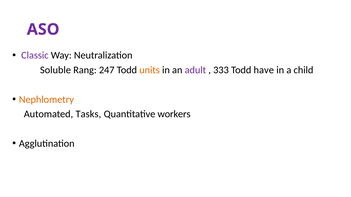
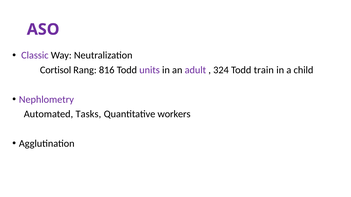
Soluble: Soluble -> Cortisol
247: 247 -> 816
units colour: orange -> purple
333: 333 -> 324
have: have -> train
Nephlometry colour: orange -> purple
